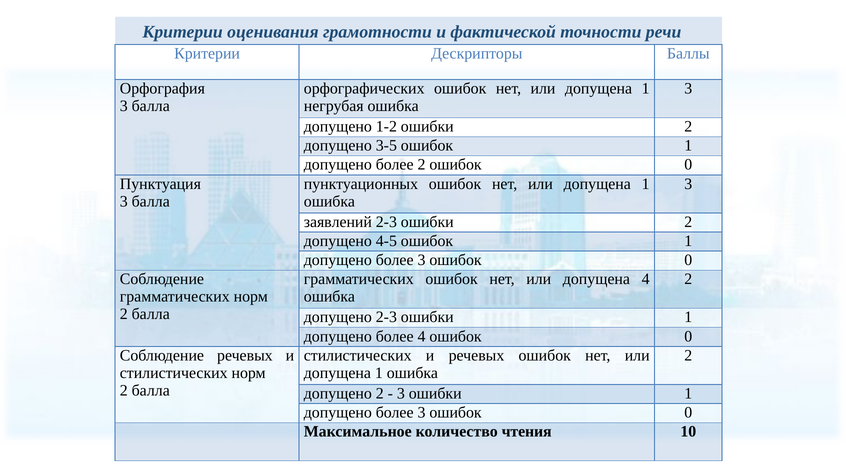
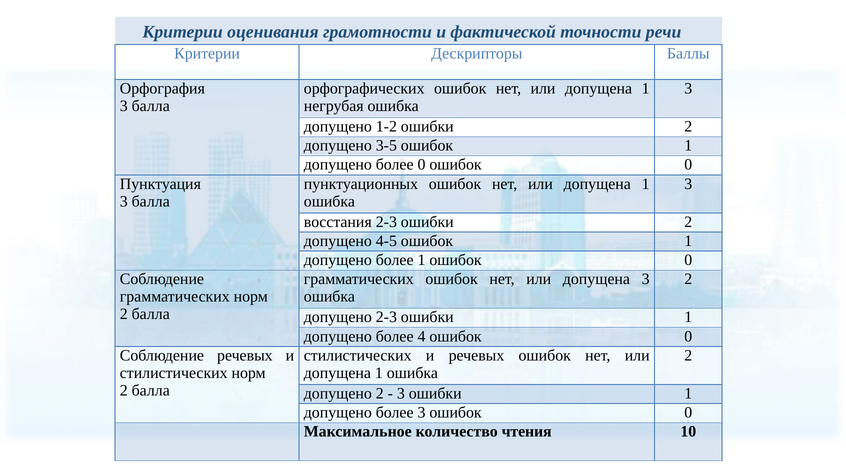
более 2: 2 -> 0
заявлений: заявлений -> восстания
3 at (422, 260): 3 -> 1
допущена 4: 4 -> 3
